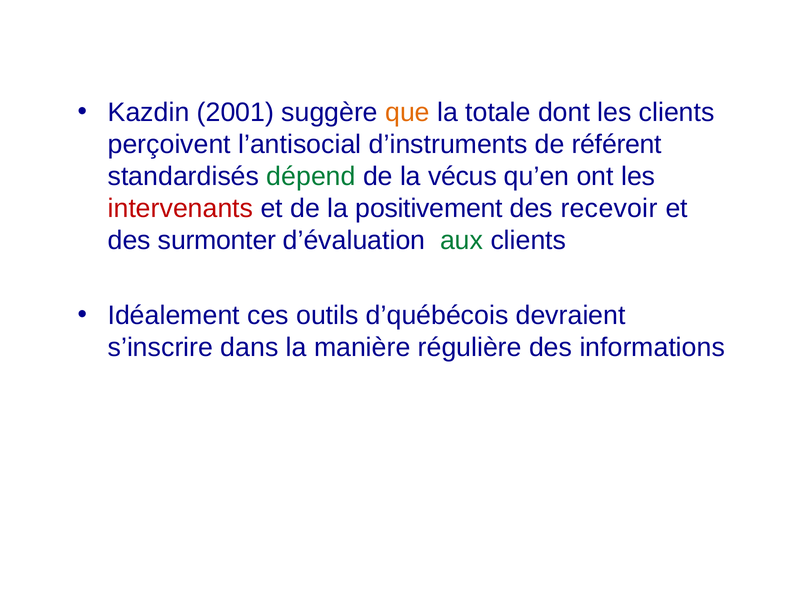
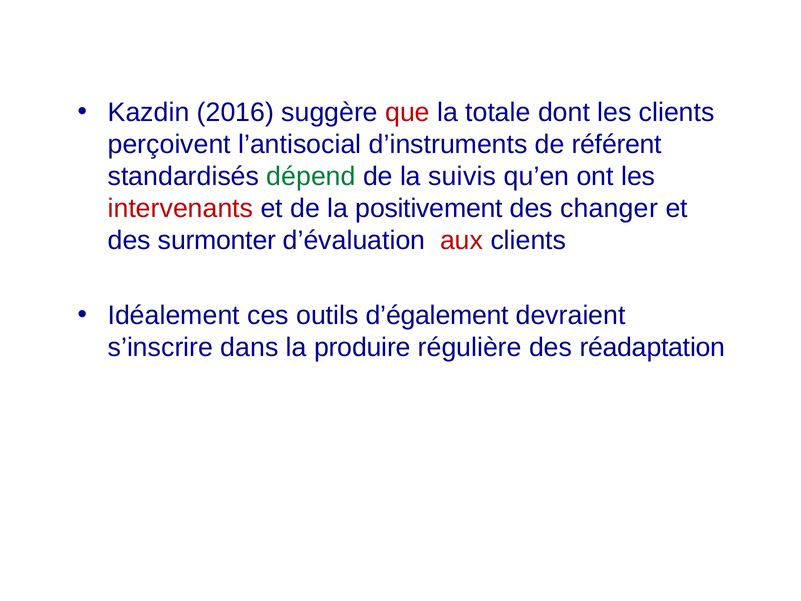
2001: 2001 -> 2016
que colour: orange -> red
vécus: vécus -> suivis
recevoir: recevoir -> changer
aux colour: green -> red
d’québécois: d’québécois -> d’également
manière: manière -> produire
informations: informations -> réadaptation
